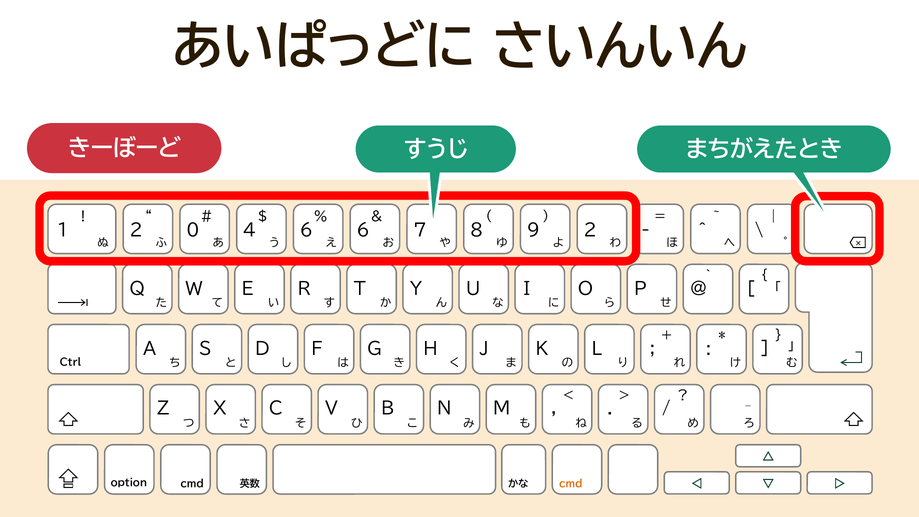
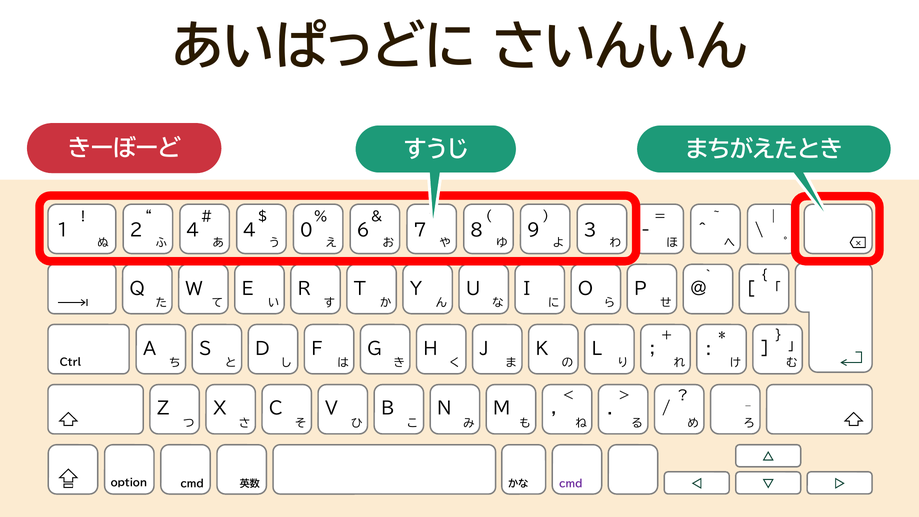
2 0: 0 -> 4
4 6: 6 -> 0
9 2: 2 -> 3
cmd at (571, 484) colour: orange -> purple
